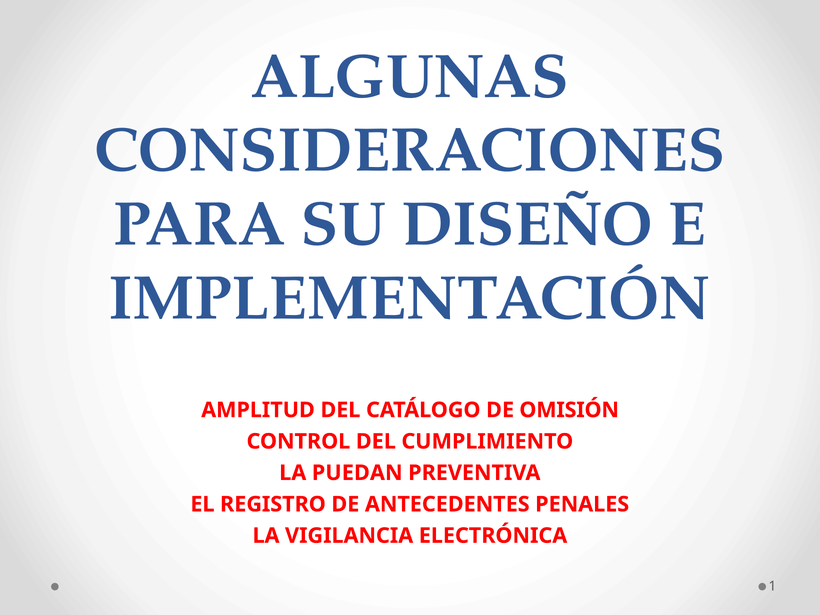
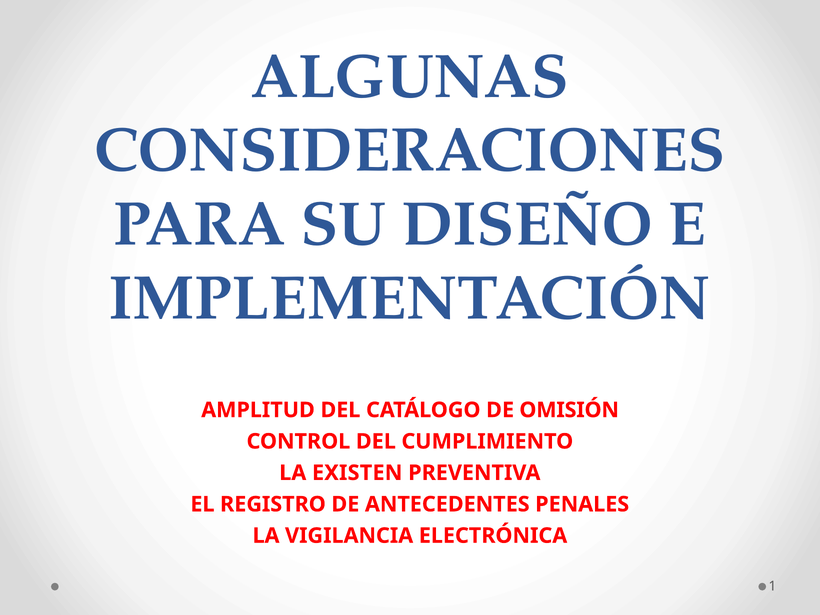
PUEDAN: PUEDAN -> EXISTEN
